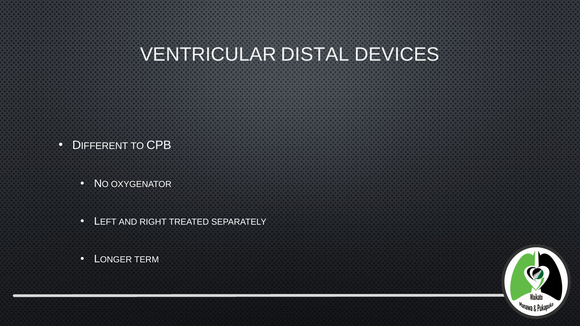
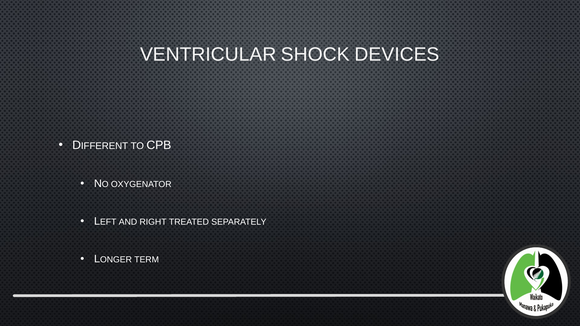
DISTAL: DISTAL -> SHOCK
